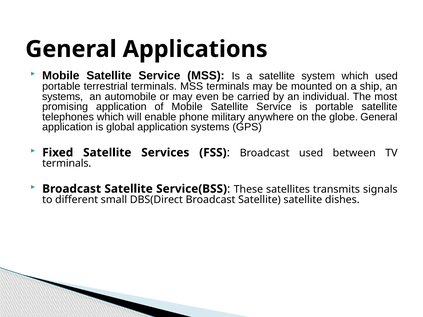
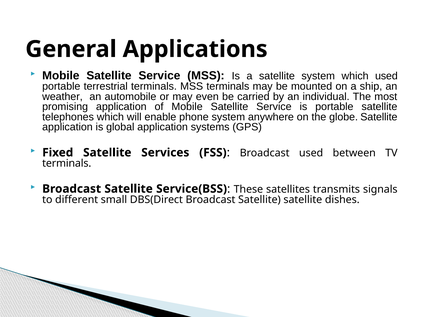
systems at (63, 97): systems -> weather
phone military: military -> system
globe General: General -> Satellite
